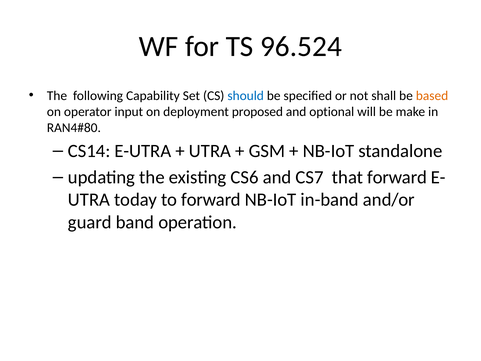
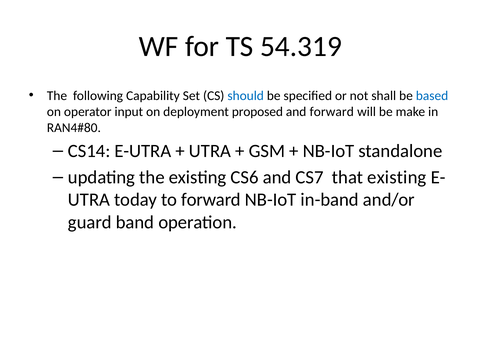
96.524: 96.524 -> 54.319
based colour: orange -> blue
and optional: optional -> forward
that forward: forward -> existing
